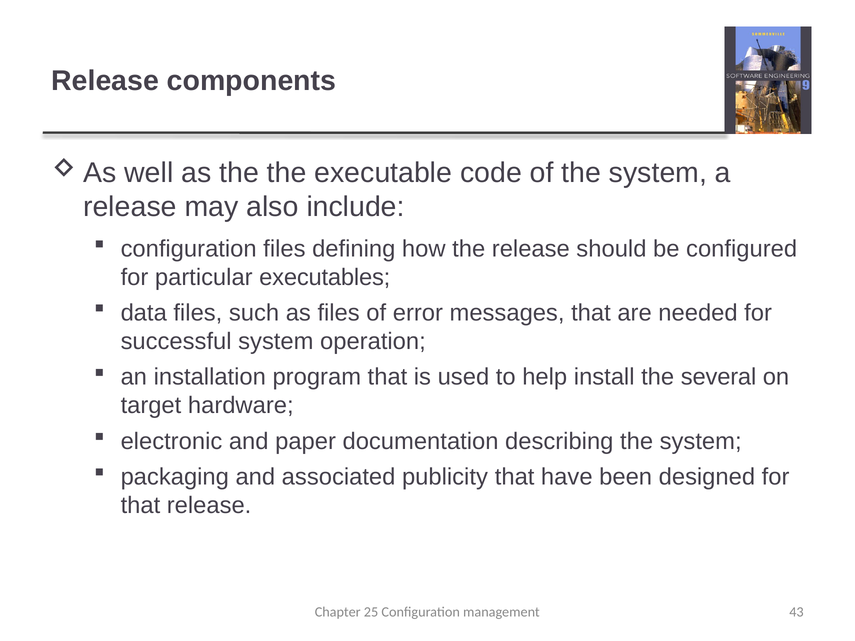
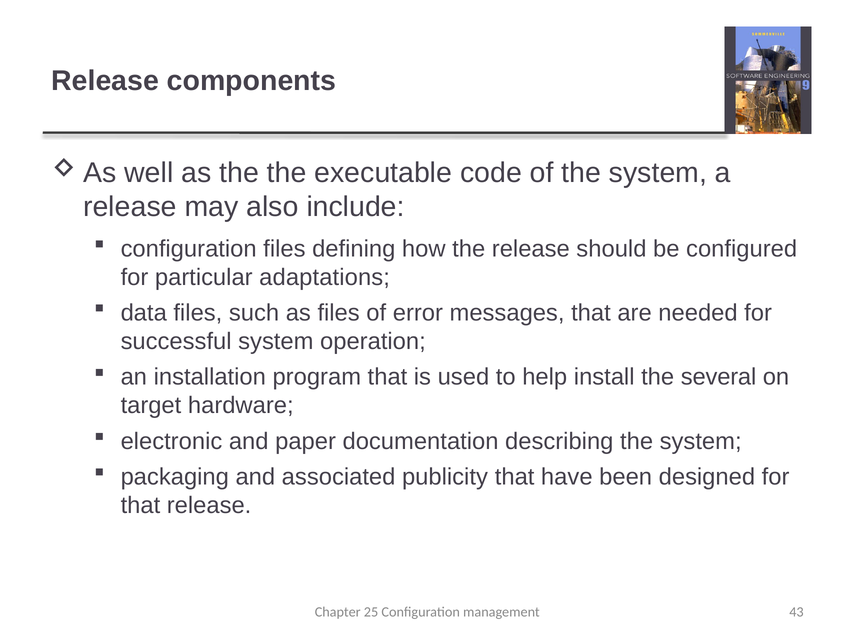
executables: executables -> adaptations
